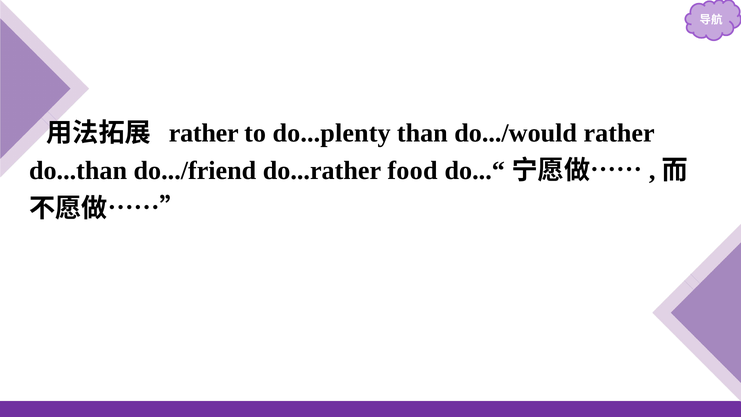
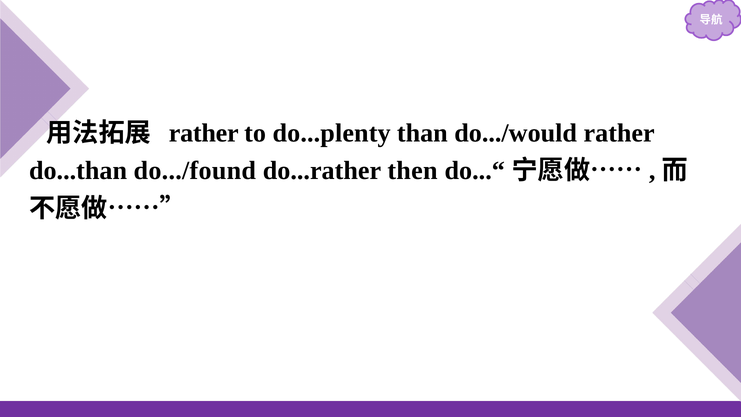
do.../friend: do.../friend -> do.../found
food: food -> then
